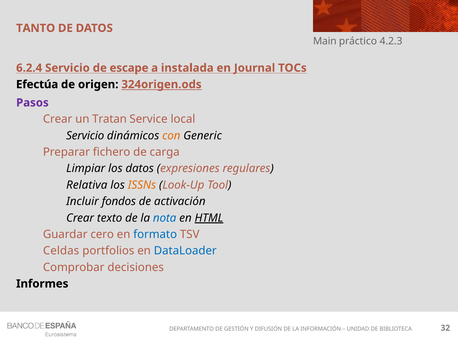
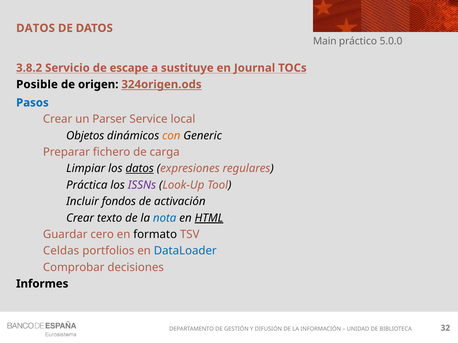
TANTO at (36, 28): TANTO -> DATOS
4.2.3: 4.2.3 -> 5.0.0
6.2.4: 6.2.4 -> 3.8.2
instalada: instalada -> sustituye
Efectúa: Efectúa -> Posible
Pasos colour: purple -> blue
Tratan: Tratan -> Parser
Servicio at (85, 136): Servicio -> Objetos
datos at (140, 169) underline: none -> present
Relativa: Relativa -> Práctica
ISSNs colour: orange -> purple
formato colour: blue -> black
